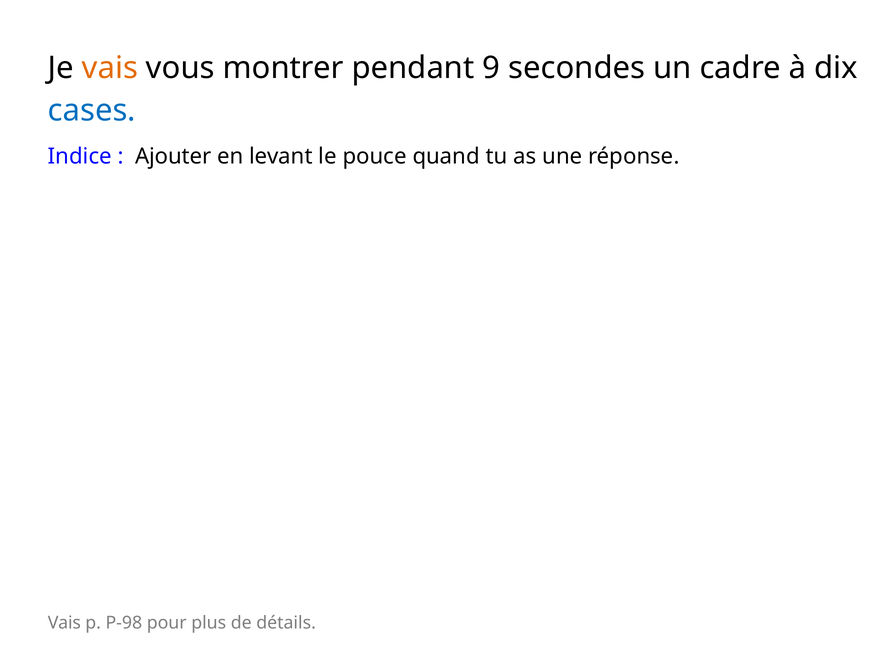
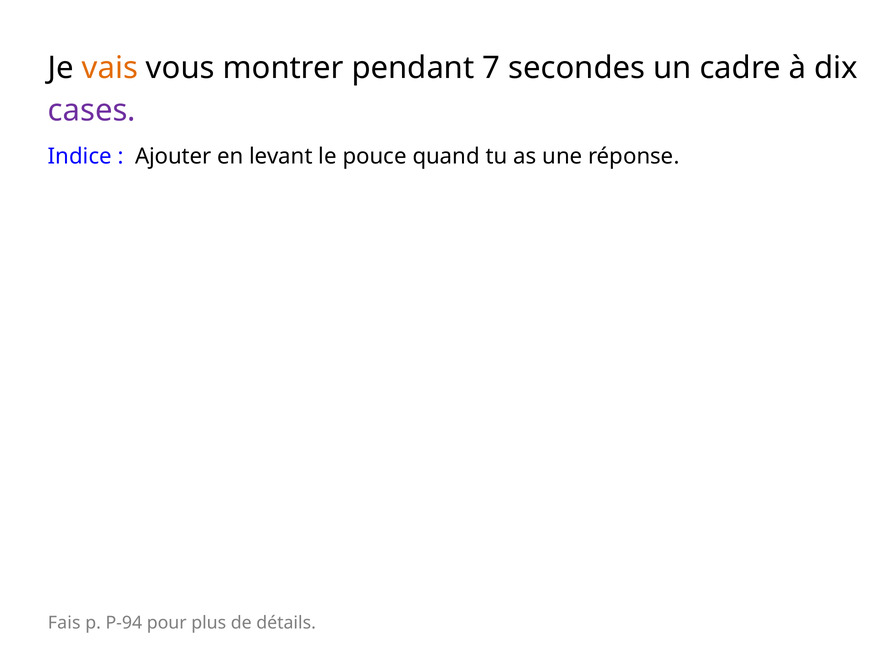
9: 9 -> 7
cases colour: blue -> purple
Vais at (64, 623): Vais -> Fais
P-98: P-98 -> P-94
